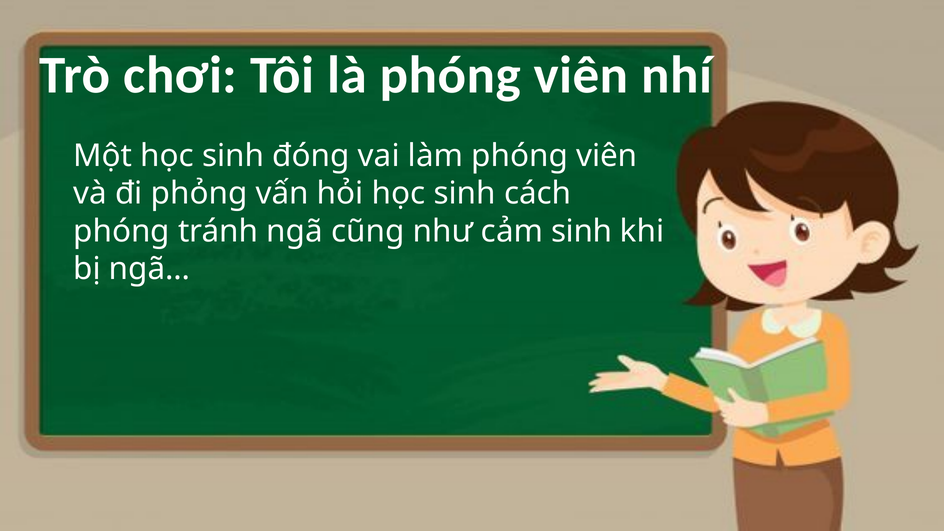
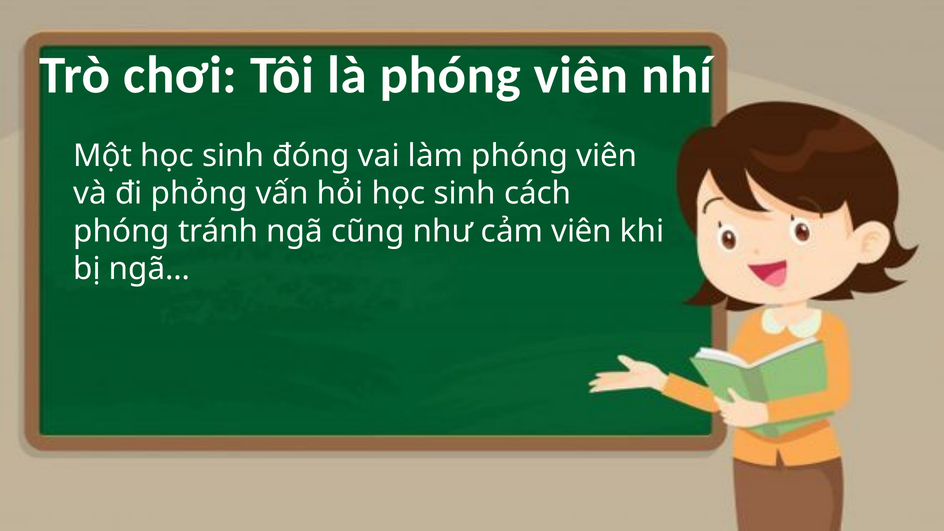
cảm sinh: sinh -> viên
